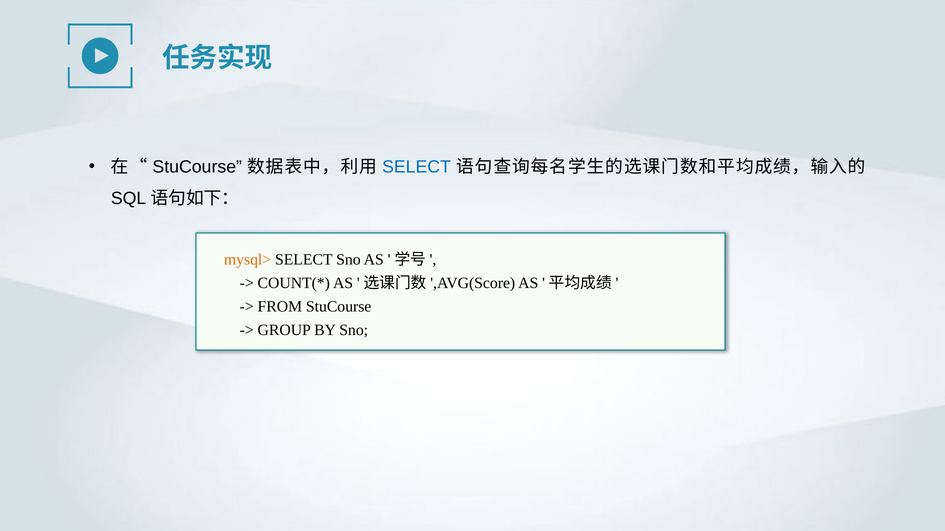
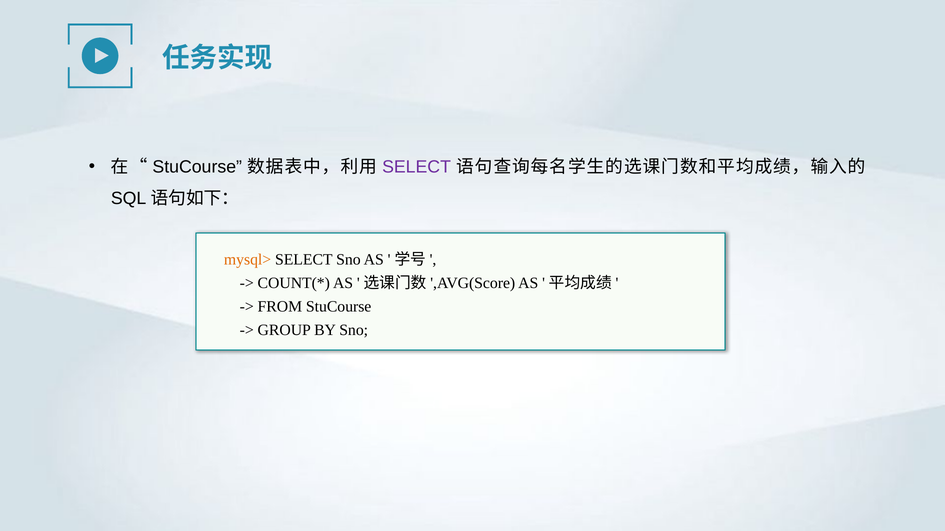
SELECT at (417, 167) colour: blue -> purple
